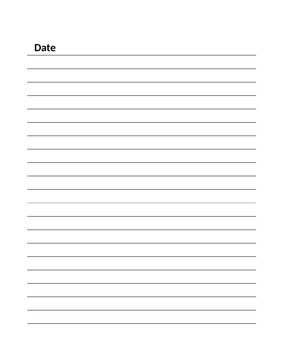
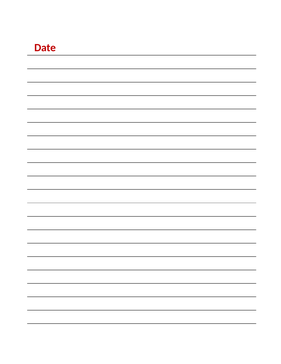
Date colour: black -> red
